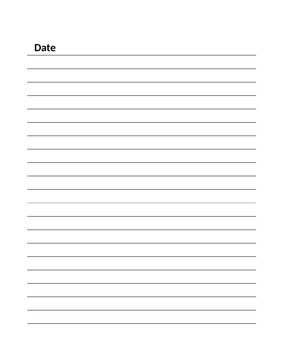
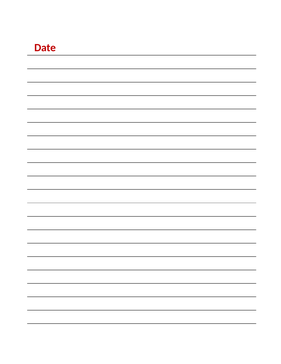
Date colour: black -> red
